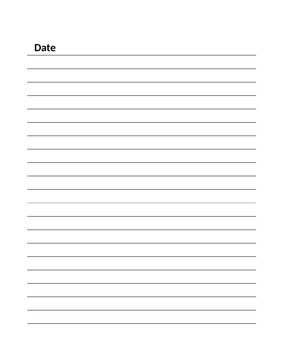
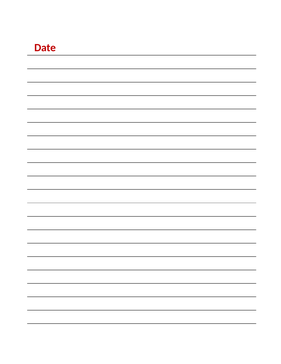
Date colour: black -> red
